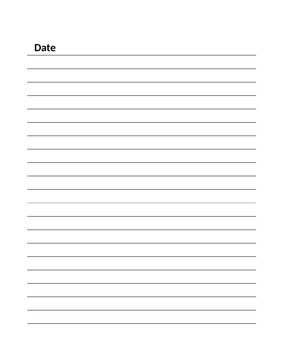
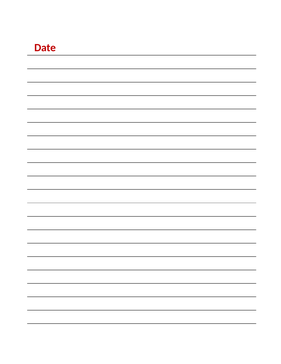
Date colour: black -> red
